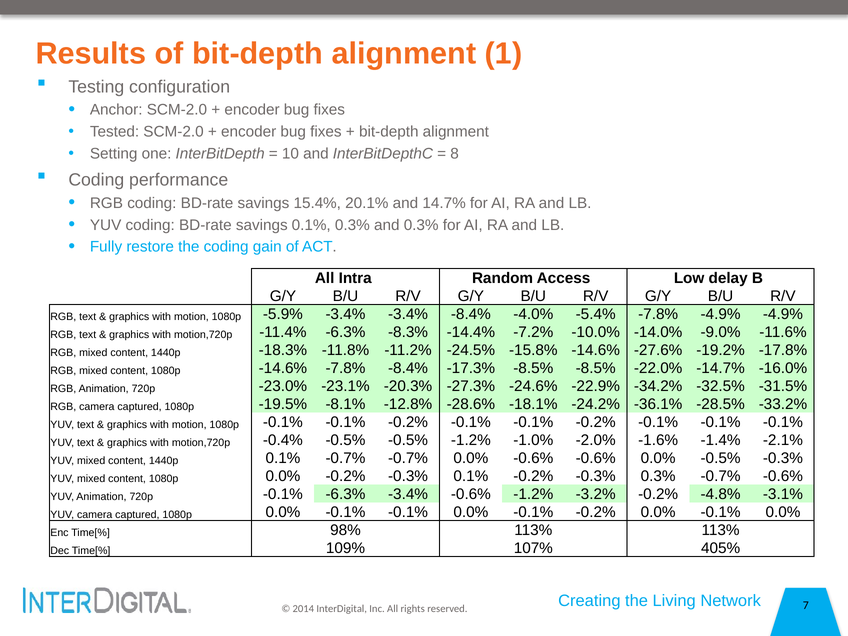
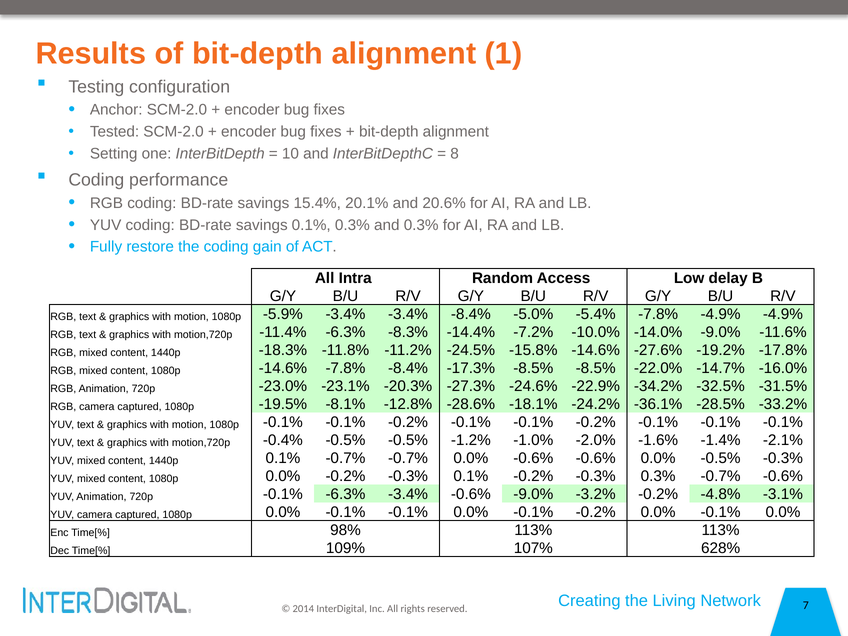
14.7%: 14.7% -> 20.6%
-4.0%: -4.0% -> -5.0%
-0.6% -1.2%: -1.2% -> -9.0%
405%: 405% -> 628%
